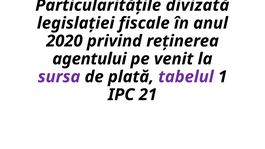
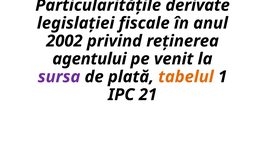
divizată: divizată -> derivate
2020: 2020 -> 2002
tabelul colour: purple -> orange
